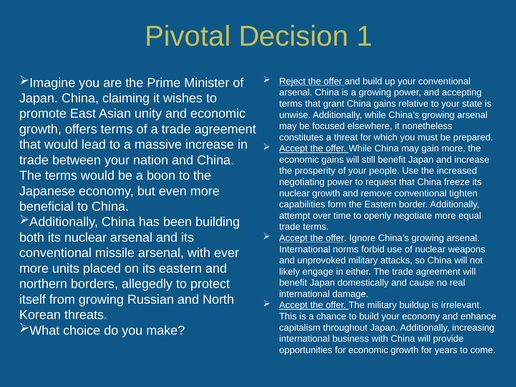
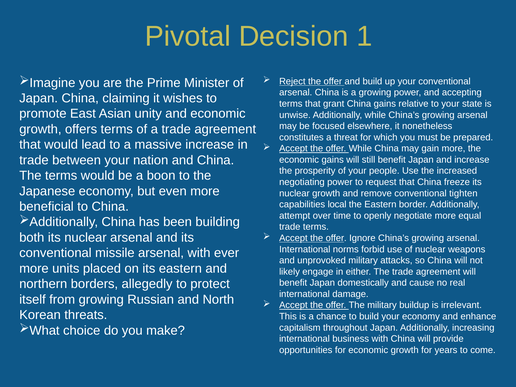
form: form -> local
